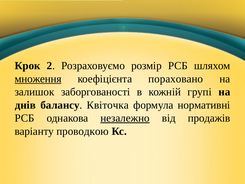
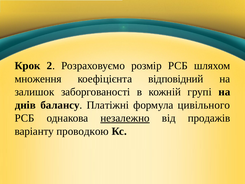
множення underline: present -> none
пораховано: пораховано -> відповідний
Квіточка: Квіточка -> Платіжні
нормативні: нормативні -> цивільного
